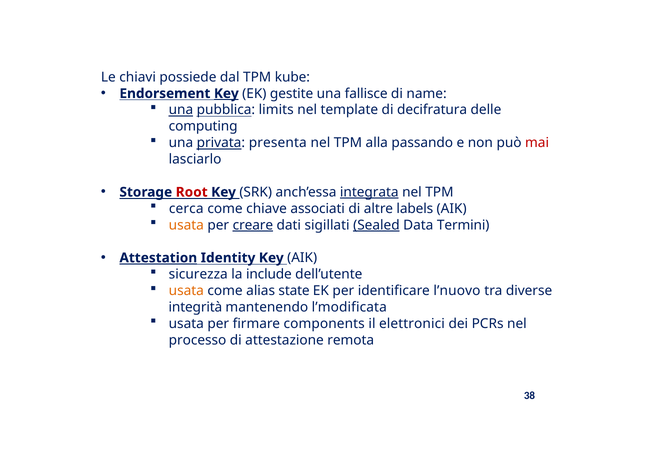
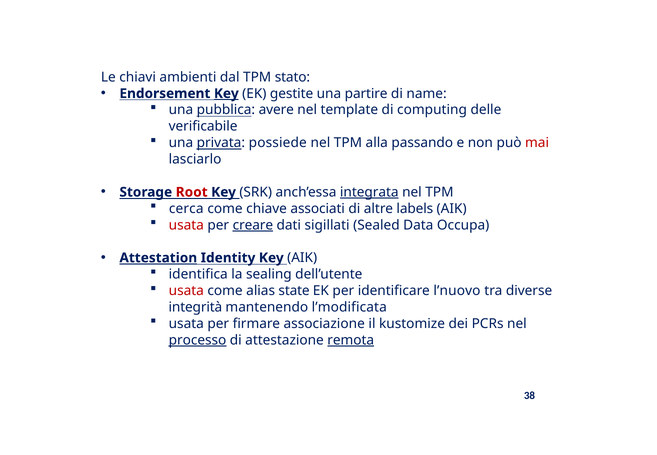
possiede: possiede -> ambienti
kube: kube -> stato
fallisce: fallisce -> partire
una at (181, 110) underline: present -> none
limits: limits -> avere
decifratura: decifratura -> computing
computing: computing -> verificabile
presenta: presenta -> possiede
usata at (186, 225) colour: orange -> red
Sealed underline: present -> none
Termini: Termini -> Occupa
sicurezza: sicurezza -> identifica
include: include -> sealing
usata at (186, 291) colour: orange -> red
components: components -> associazione
elettronici: elettronici -> kustomize
processo underline: none -> present
remota underline: none -> present
